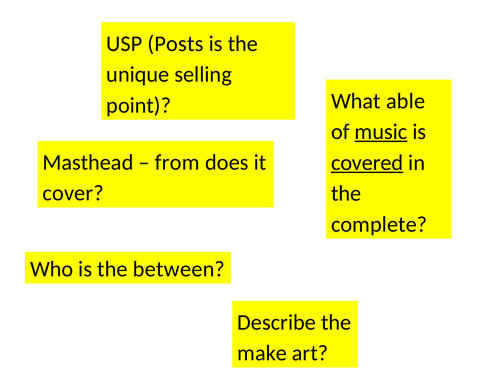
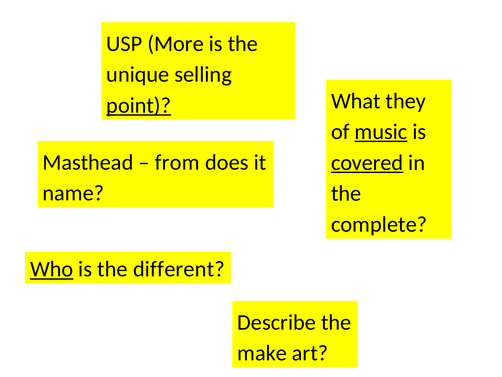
Posts: Posts -> More
able: able -> they
point underline: none -> present
cover: cover -> name
Who underline: none -> present
between: between -> different
